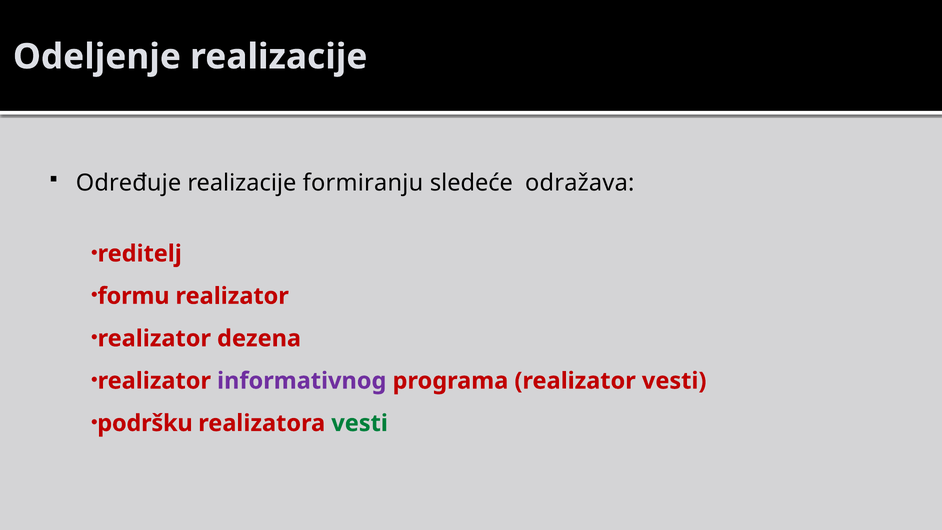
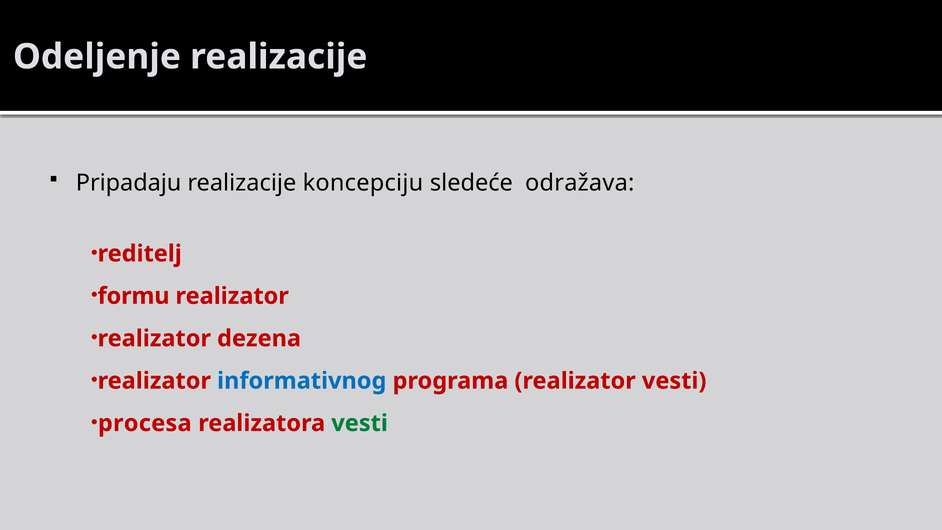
Određuje: Određuje -> Pripadaju
formiranju: formiranju -> koncepciju
informativnog colour: purple -> blue
podršku: podršku -> procesa
